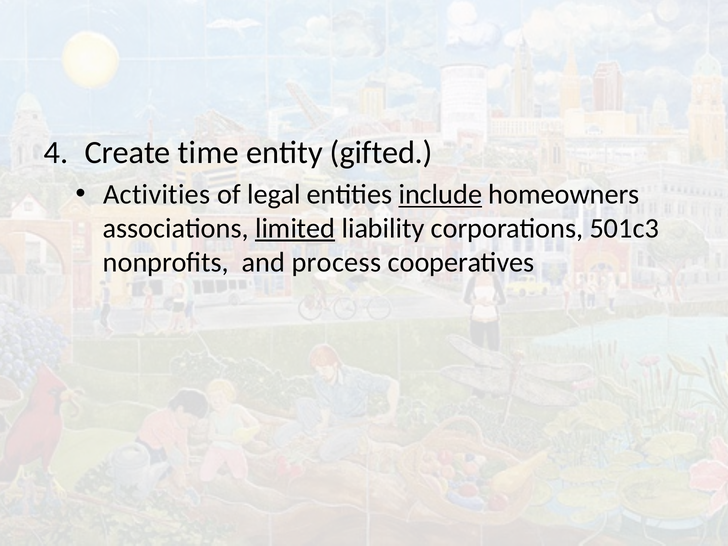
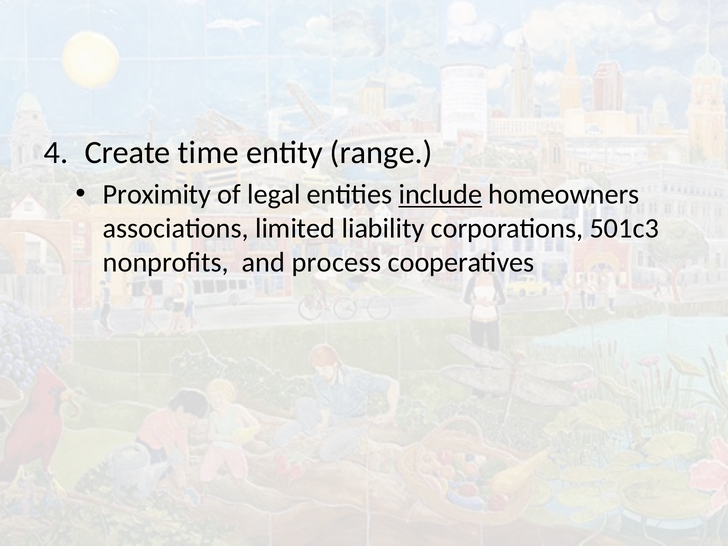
gifted: gifted -> range
Activities: Activities -> Proximity
limited underline: present -> none
